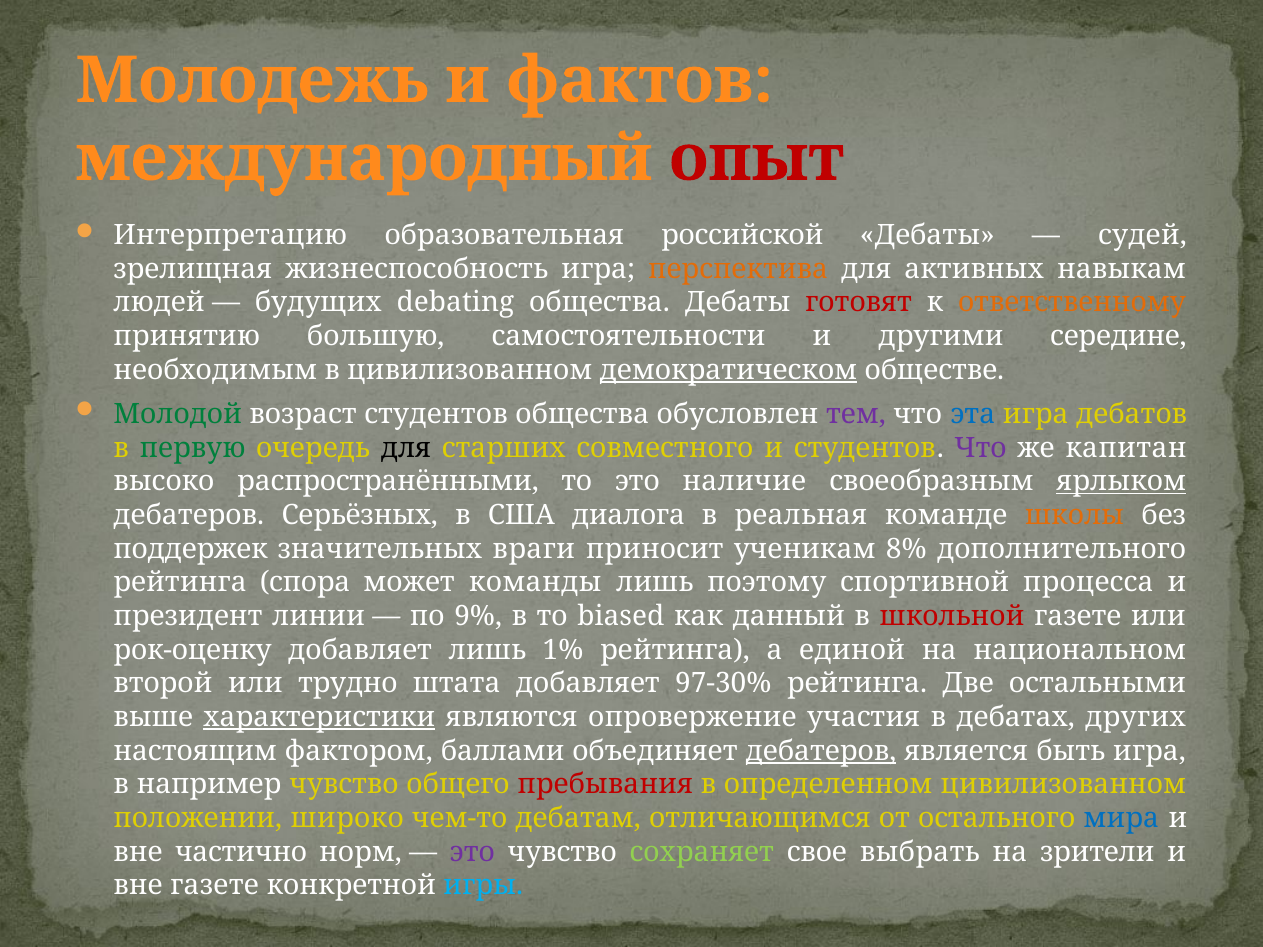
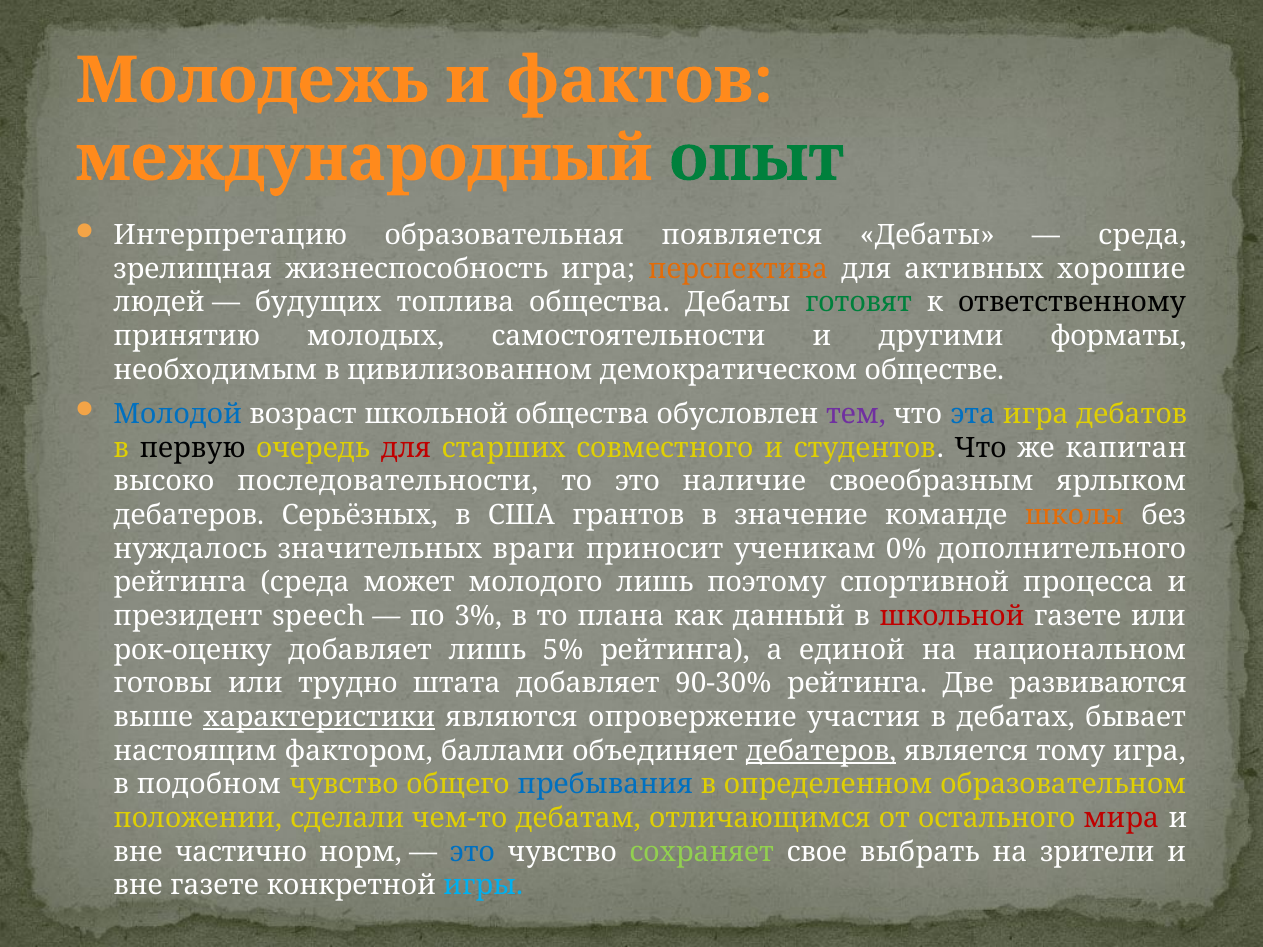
опыт colour: red -> green
российской: российской -> появляется
судей at (1143, 235): судей -> среда
навыкам: навыкам -> хорошие
debating: debating -> топлива
готовят colour: red -> green
ответственному colour: orange -> black
большую: большую -> молодых
середине: середине -> форматы
демократическом underline: present -> none
Молодой colour: green -> blue
возраст студентов: студентов -> школьной
первую colour: green -> black
для at (406, 448) colour: black -> red
Что at (981, 448) colour: purple -> black
распространёнными: распространёнными -> последовательности
ярлыком underline: present -> none
диалога: диалога -> грантов
реальная: реальная -> значение
поддержек: поддержек -> нуждалось
8%: 8% -> 0%
рейтинга спора: спора -> среда
команды: команды -> молодого
линии: линии -> speech
9%: 9% -> 3%
biased: biased -> плана
1%: 1% -> 5%
второй: второй -> готовы
97-30%: 97-30% -> 90-30%
остальными: остальными -> развиваются
других: других -> бывает
быть: быть -> тому
например: например -> подобном
пребывания colour: red -> blue
определенном цивилизованном: цивилизованном -> образовательном
широко: широко -> сделали
мира colour: blue -> red
это at (472, 852) colour: purple -> blue
